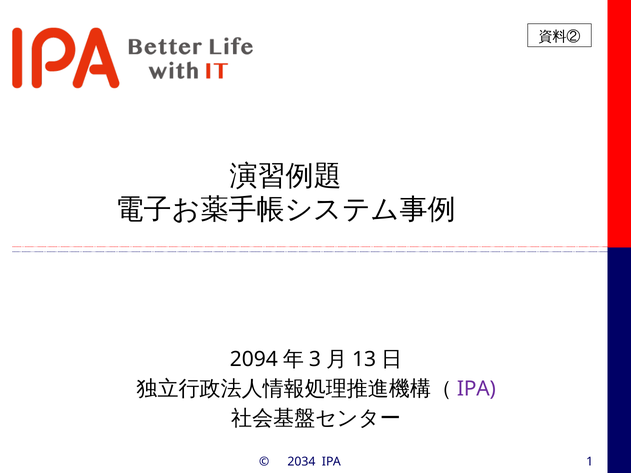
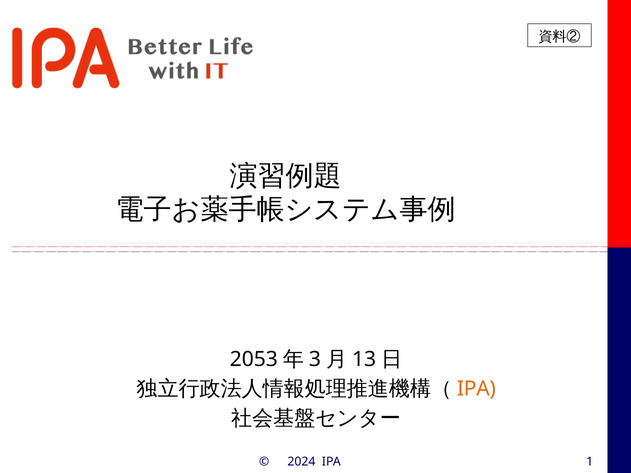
2094: 2094 -> 2053
IPA at (476, 389) colour: purple -> orange
2034: 2034 -> 2024
